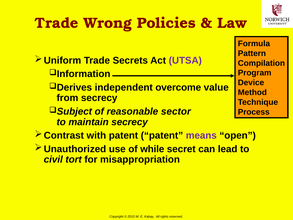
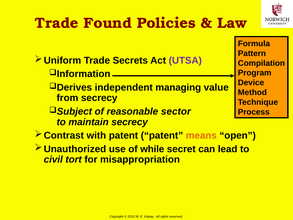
Wrong: Wrong -> Found
overcome: overcome -> managing
means colour: purple -> orange
